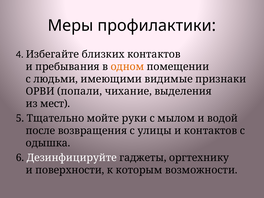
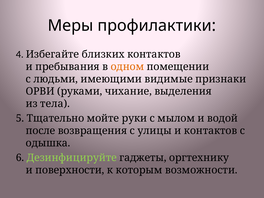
попали: попали -> руками
мест: мест -> тела
Дезинфицируйте colour: white -> light green
